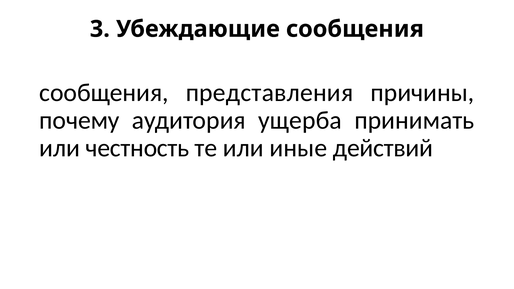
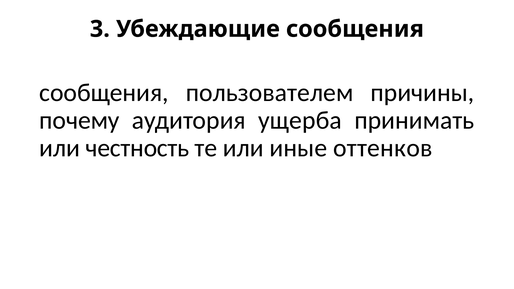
представления: представления -> пользователем
действий: действий -> оттенков
